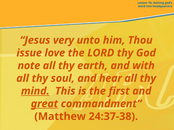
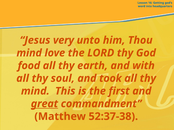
issue at (29, 53): issue -> mind
note: note -> food
hear: hear -> took
mind at (35, 91) underline: present -> none
24:37-38: 24:37-38 -> 52:37-38
